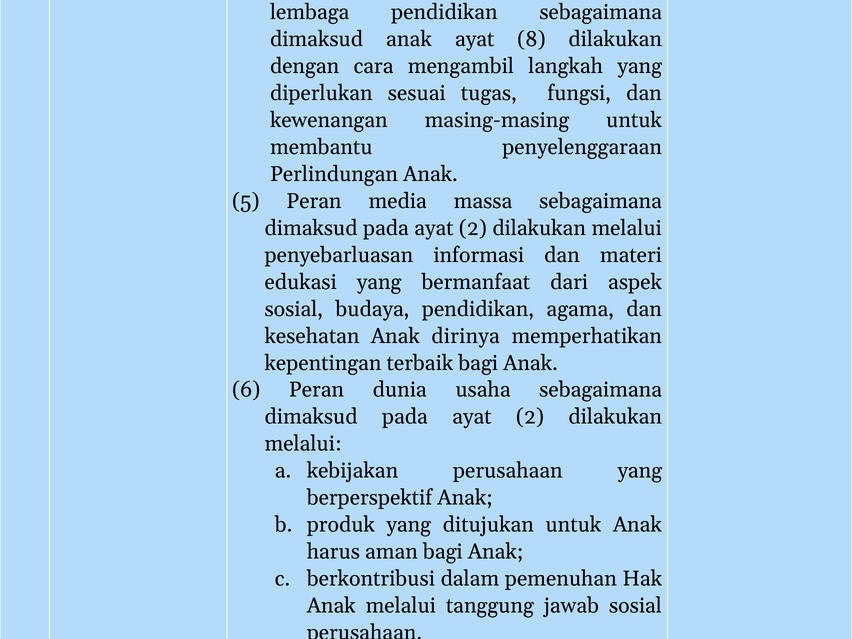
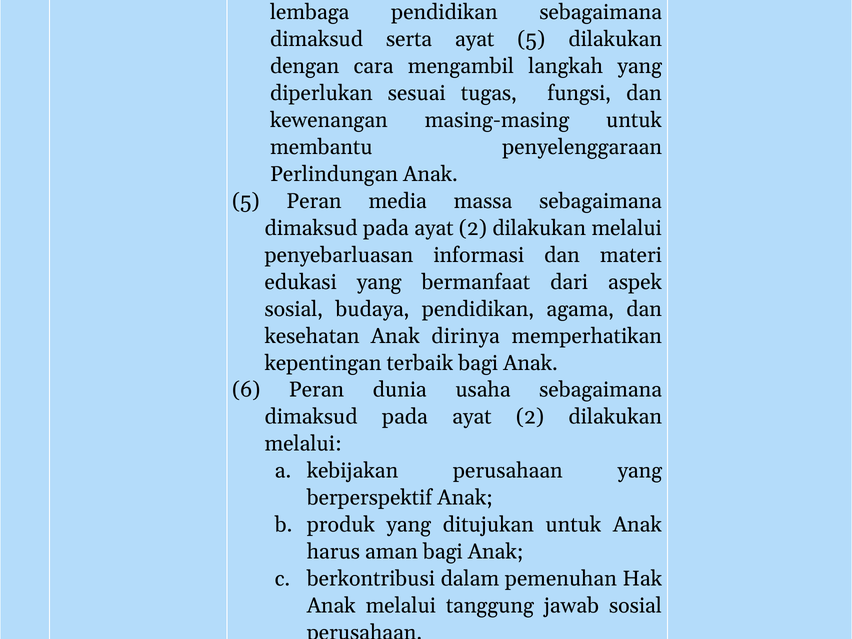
dimaksud anak: anak -> serta
ayat 8: 8 -> 5
